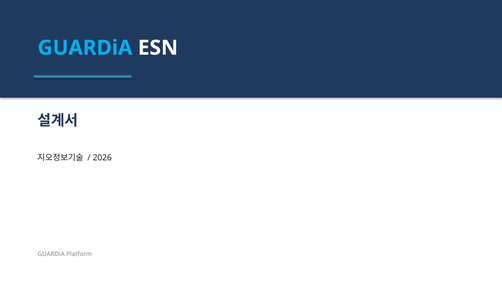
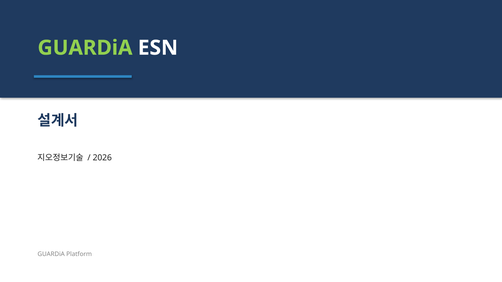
GUARDiA at (85, 48) colour: light blue -> light green
